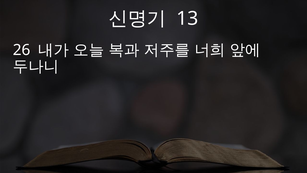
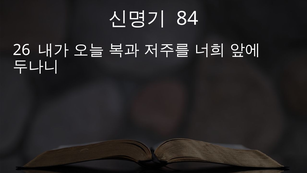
13: 13 -> 84
